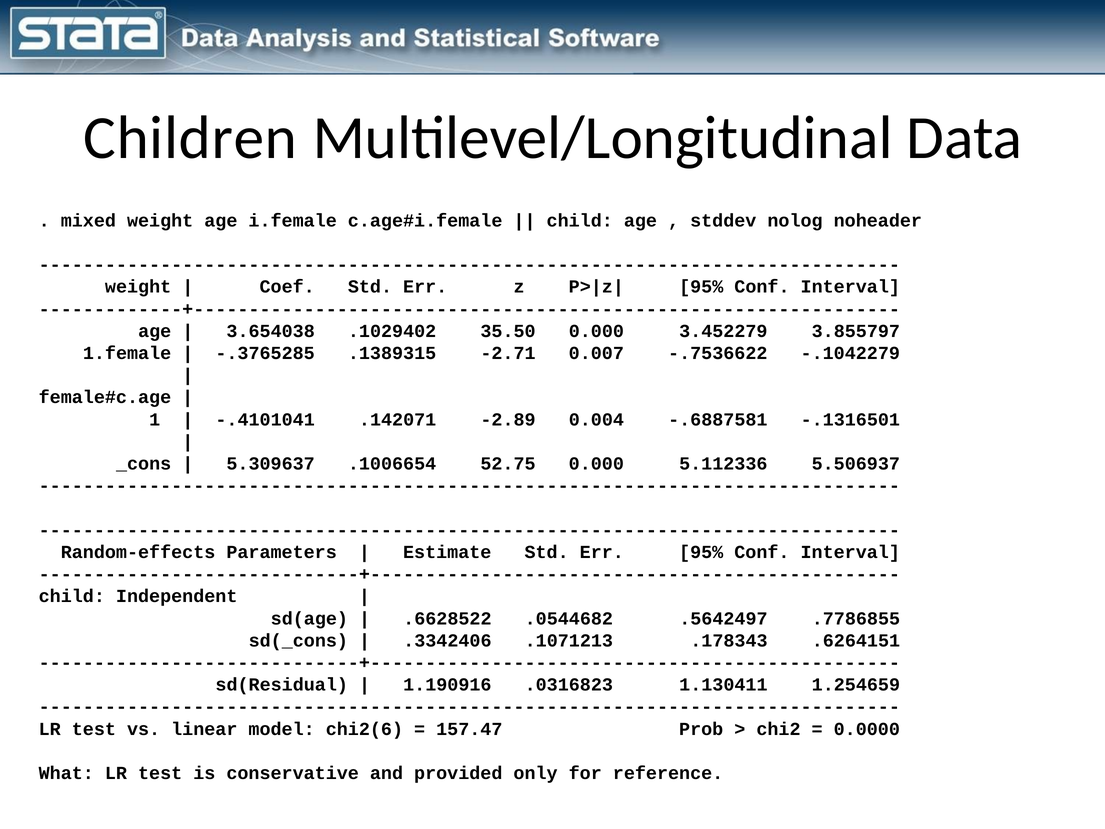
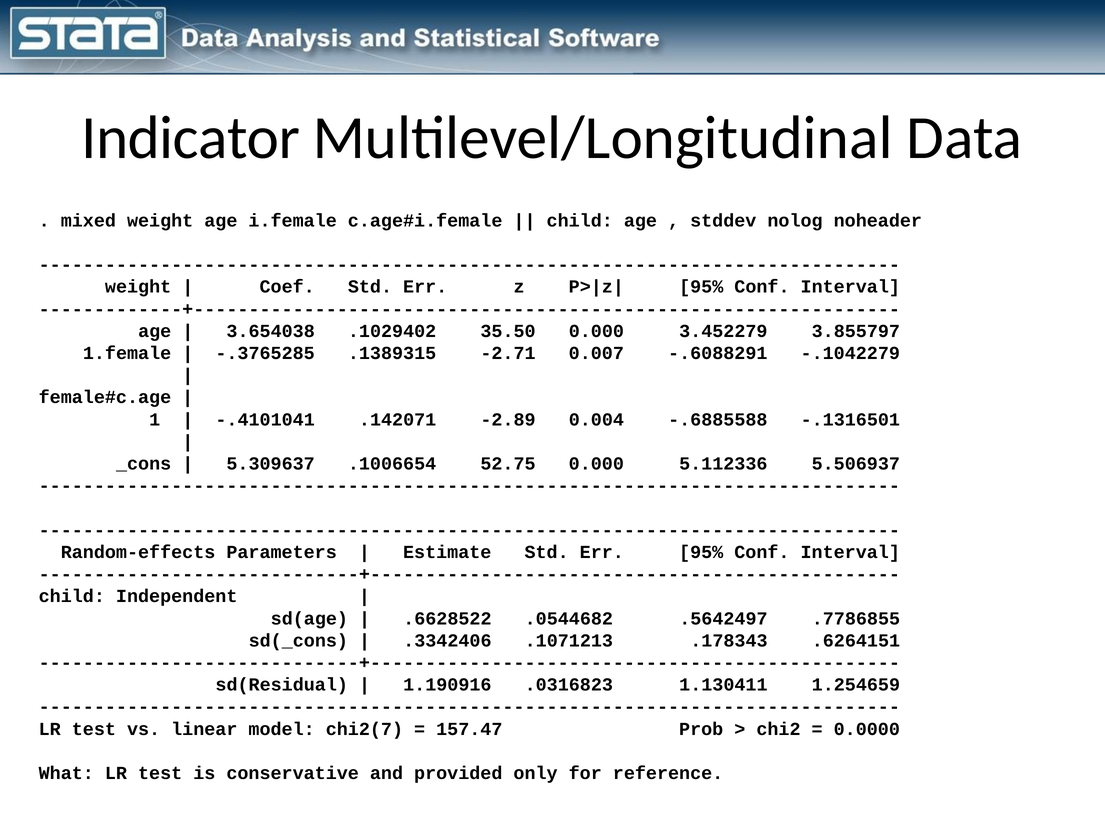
Children: Children -> Indicator
-.7536622: -.7536622 -> -.6088291
-.6887581: -.6887581 -> -.6885588
chi2(6: chi2(6 -> chi2(7
